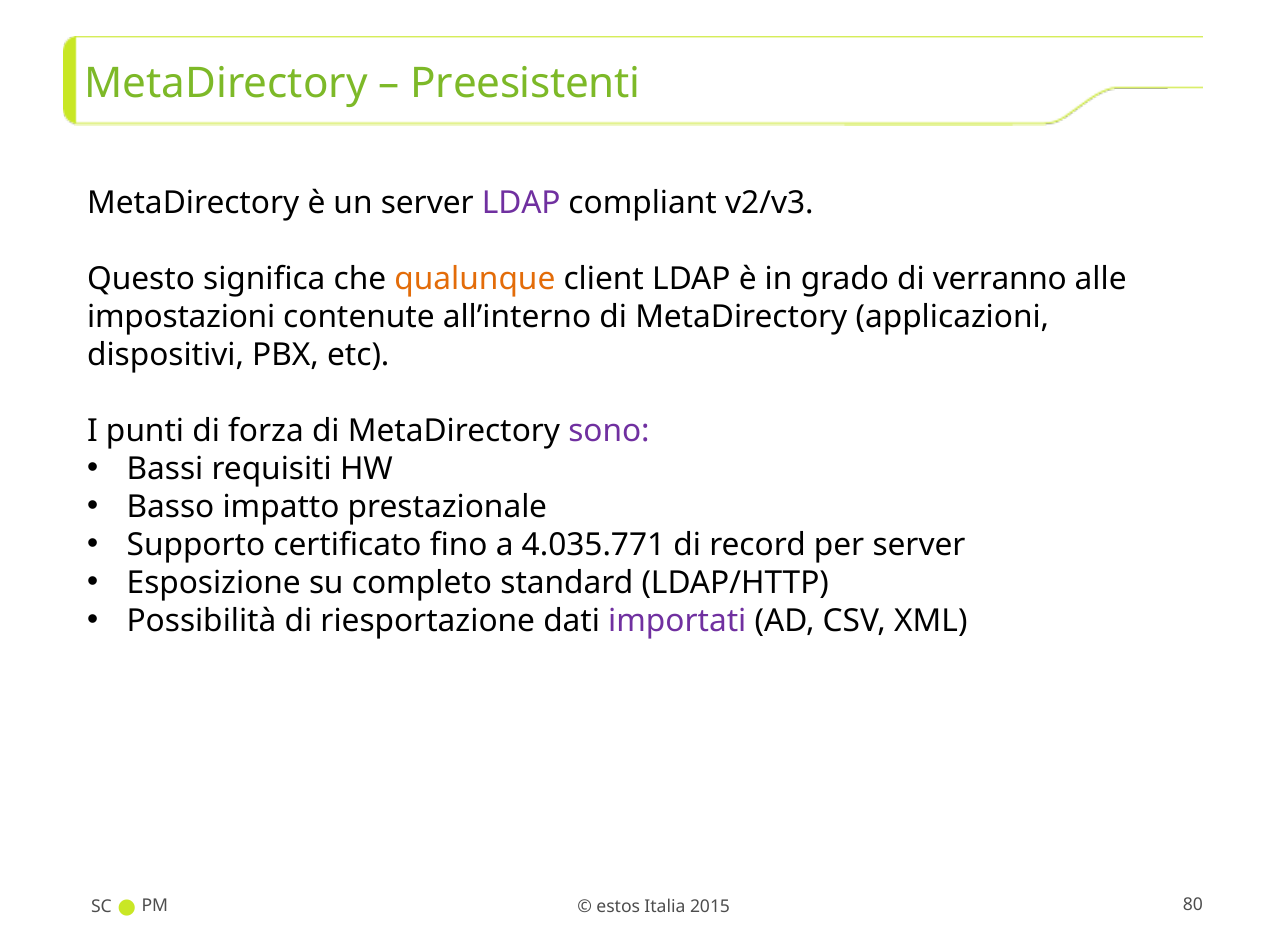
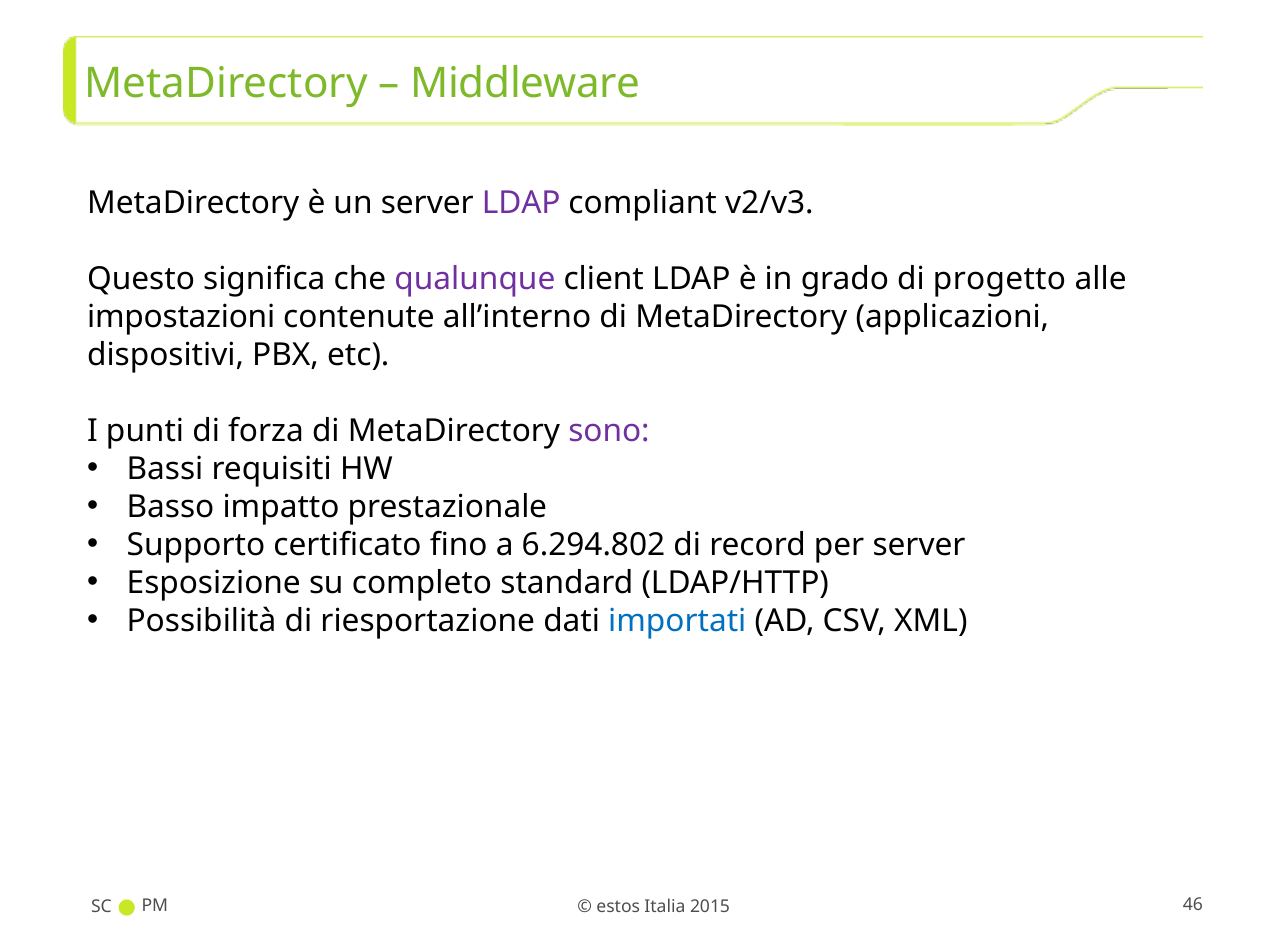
Preesistenti: Preesistenti -> Middleware
qualunque colour: orange -> purple
verranno: verranno -> progetto
4.035.771: 4.035.771 -> 6.294.802
importati colour: purple -> blue
80: 80 -> 46
